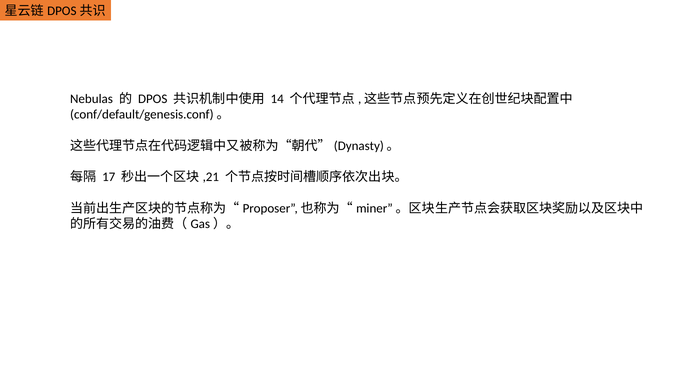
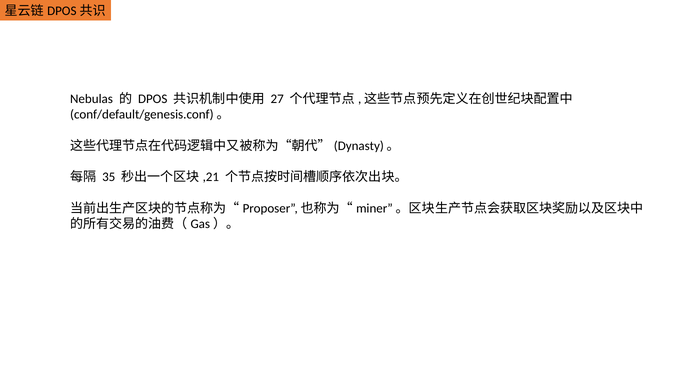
14: 14 -> 27
17: 17 -> 35
